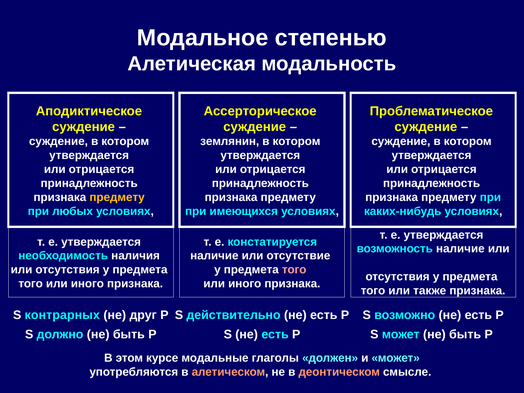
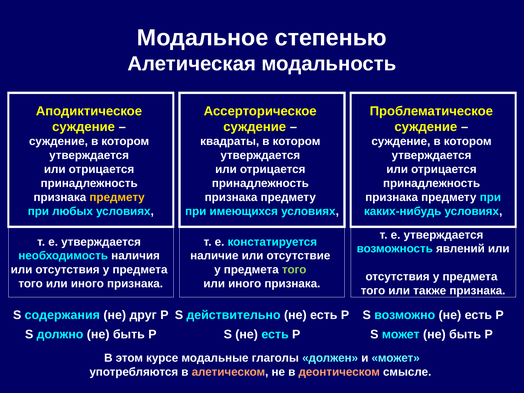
землянин: землянин -> квадраты
возможность наличие: наличие -> явлений
того at (294, 270) colour: pink -> light green
контрарных: контрарных -> содержания
